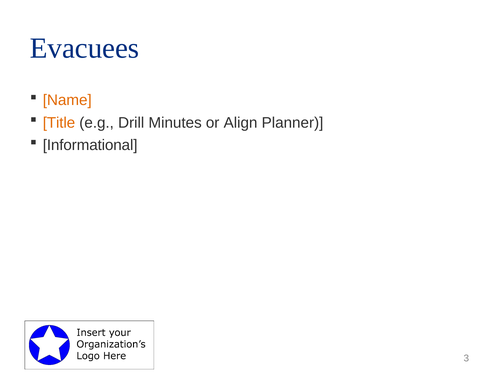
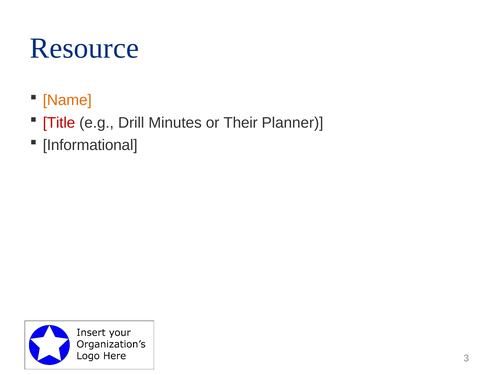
Evacuees: Evacuees -> Resource
Title colour: orange -> red
Align: Align -> Their
